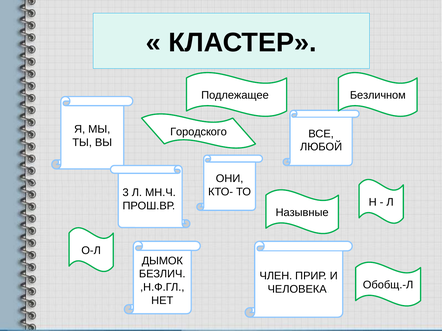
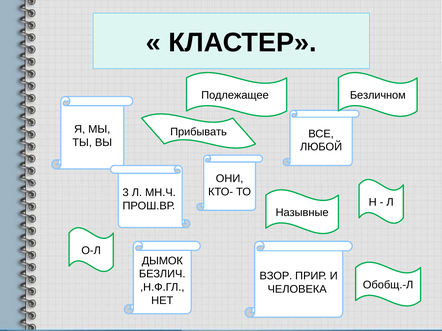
Городского: Городского -> Прибывать
ЧЛЕН: ЧЛЕН -> ВЗОР
